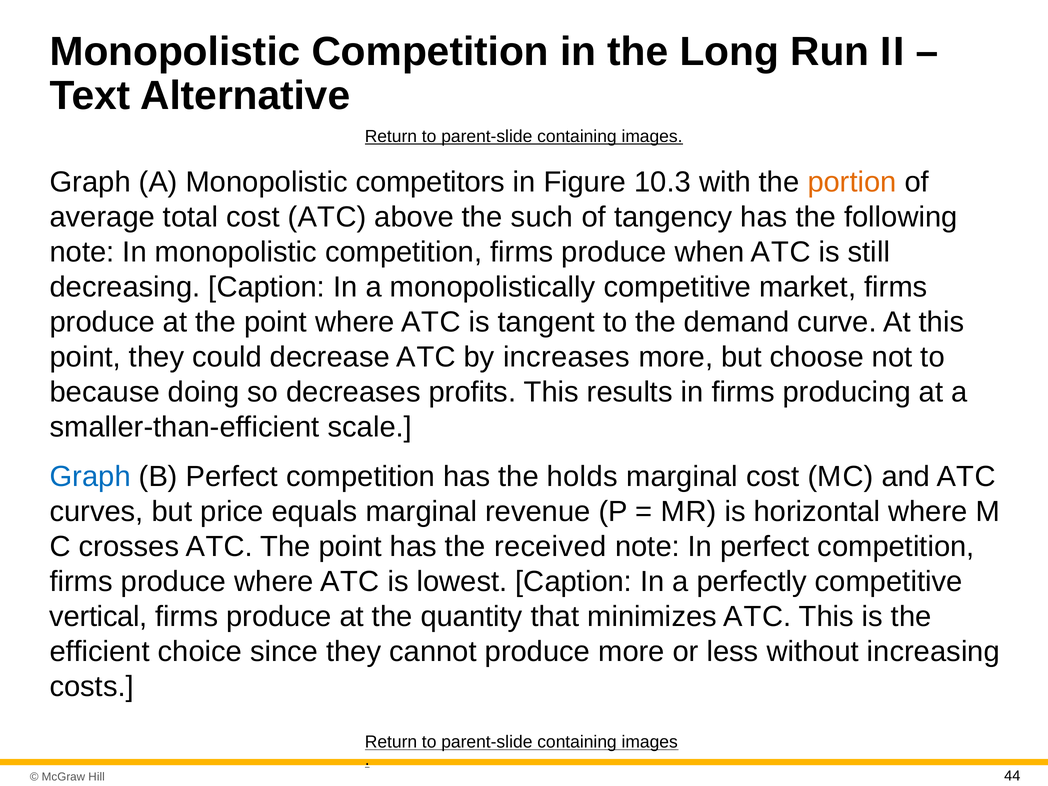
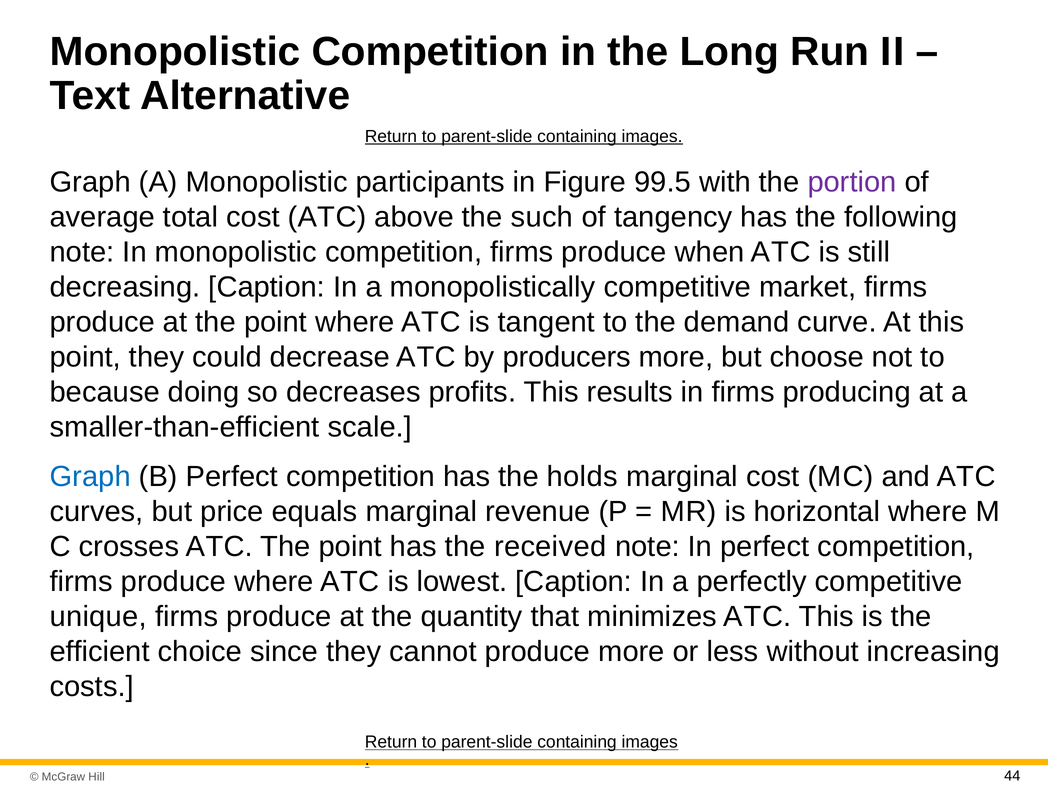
competitors: competitors -> participants
10.3: 10.3 -> 99.5
portion colour: orange -> purple
increases: increases -> producers
vertical: vertical -> unique
